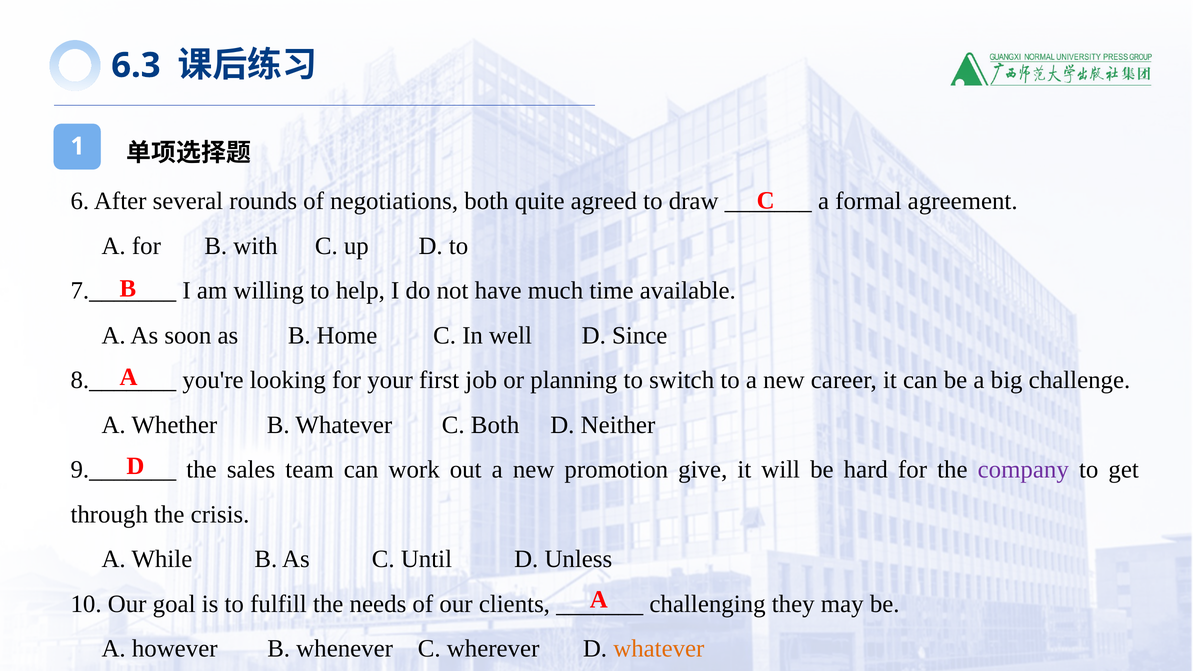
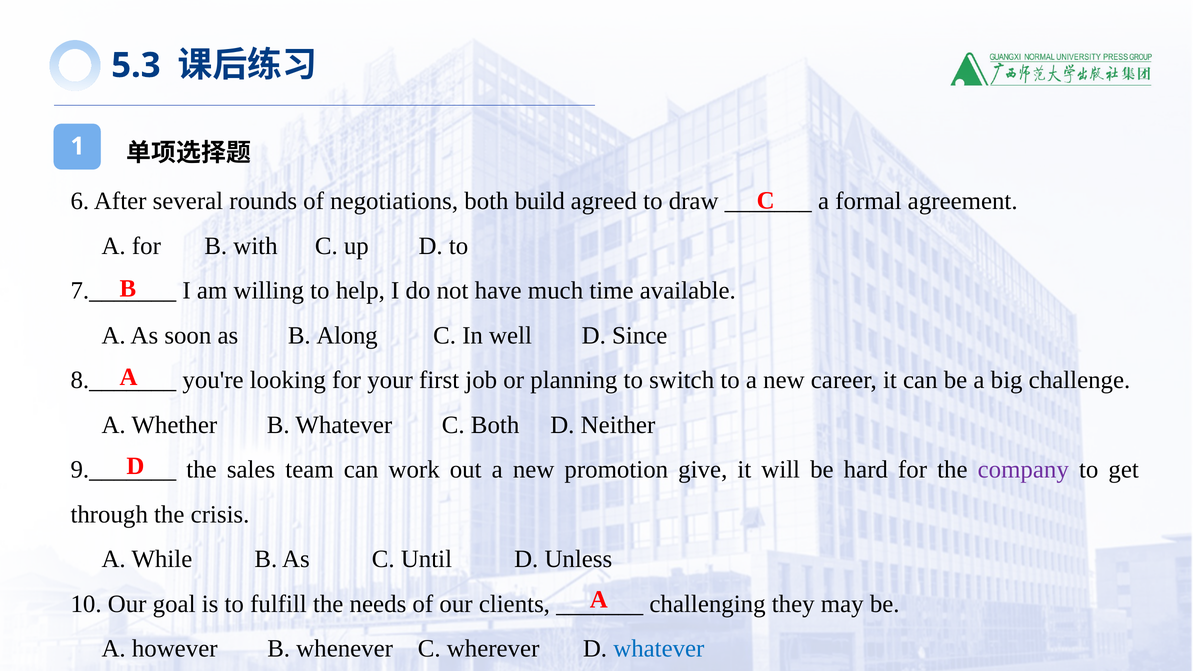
6.3: 6.3 -> 5.3
quite: quite -> build
Home: Home -> Along
whatever at (659, 649) colour: orange -> blue
